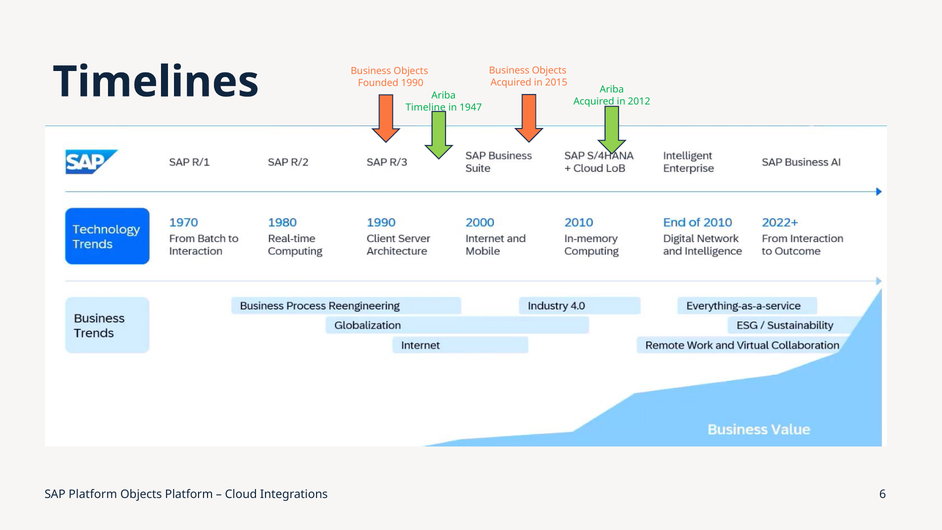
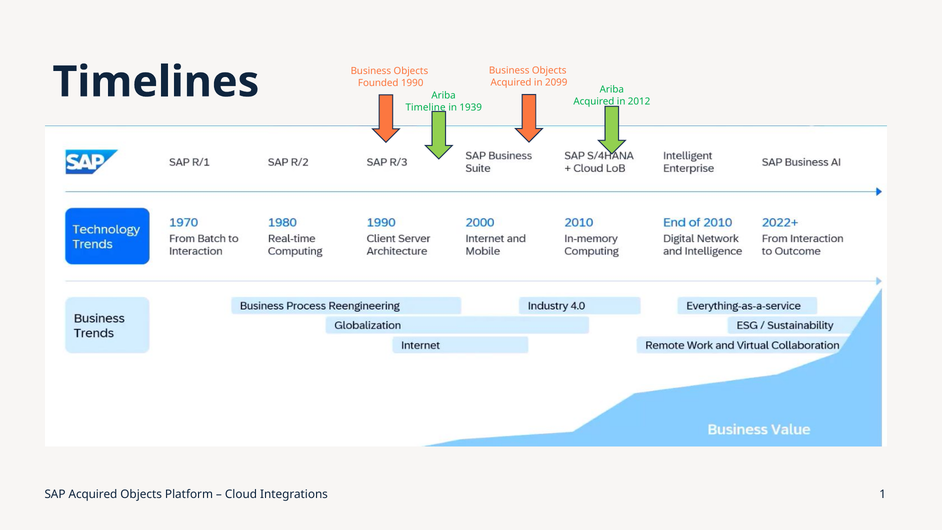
2015: 2015 -> 2099
1947: 1947 -> 1939
SAP Platform: Platform -> Acquired
6: 6 -> 1
